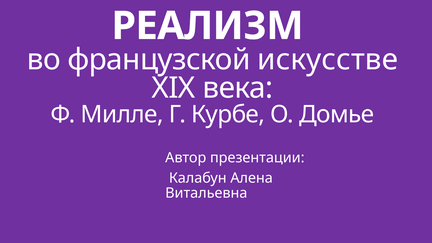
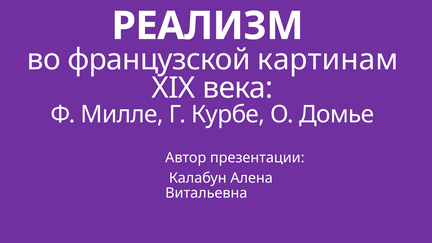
искусстве: искусстве -> картинам
